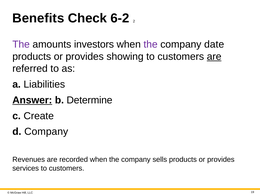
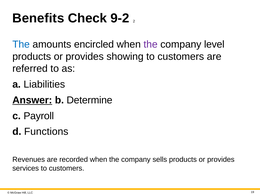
6-2: 6-2 -> 9-2
The at (21, 44) colour: purple -> blue
investors: investors -> encircled
date: date -> level
are at (214, 57) underline: present -> none
Create: Create -> Payroll
d Company: Company -> Functions
